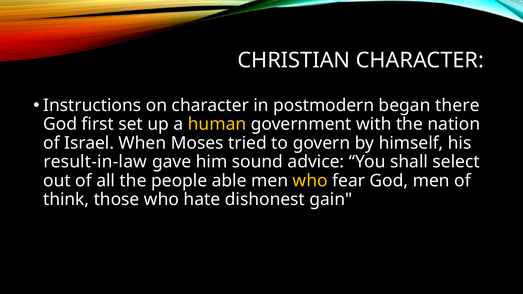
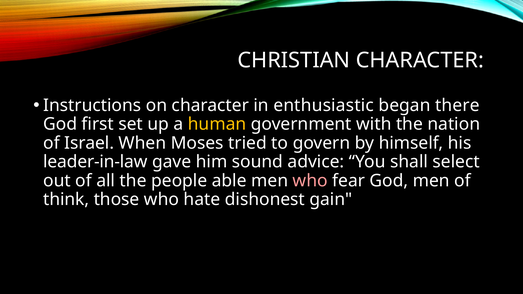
postmodern: postmodern -> enthusiastic
result-in-law: result-in-law -> leader-in-law
who at (310, 181) colour: yellow -> pink
